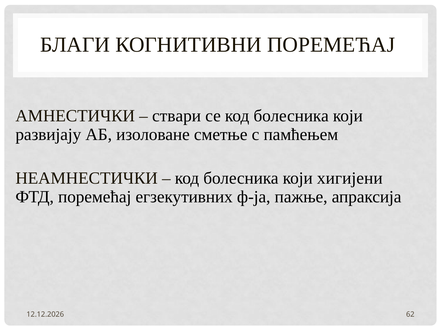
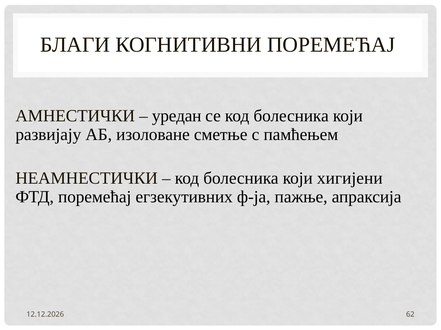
ствари: ствари -> уредан
